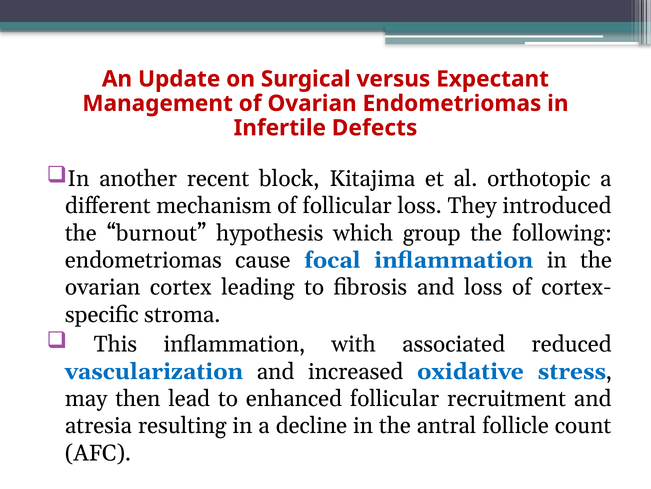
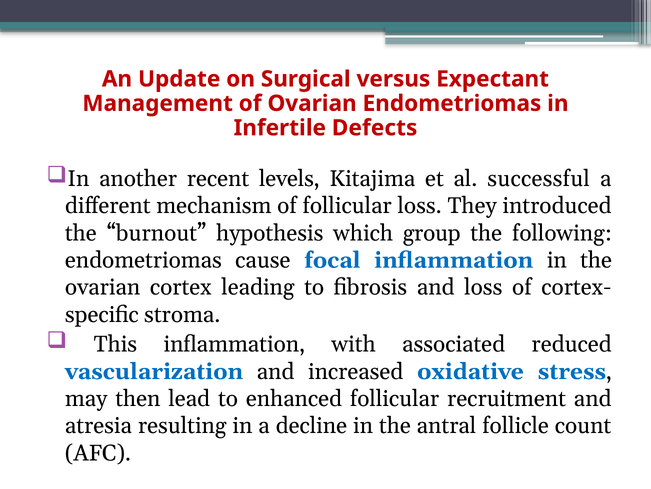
block: block -> levels
orthotopic: orthotopic -> successful
